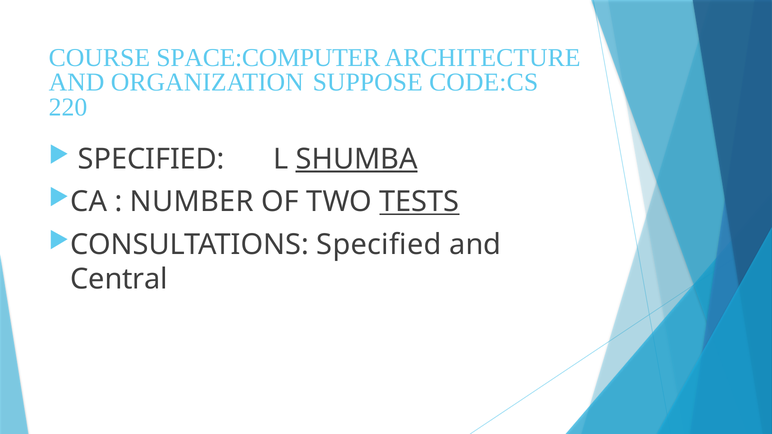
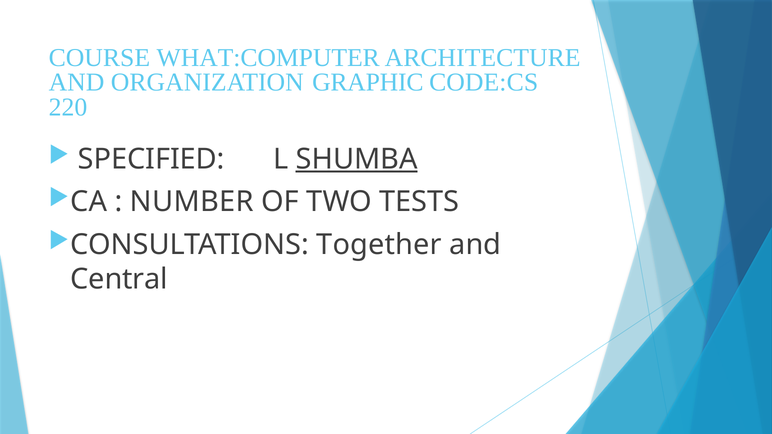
SPACE:COMPUTER: SPACE:COMPUTER -> WHAT:COMPUTER
SUPPOSE: SUPPOSE -> GRAPHIC
TESTS underline: present -> none
CONSULTATIONS Specified: Specified -> Together
